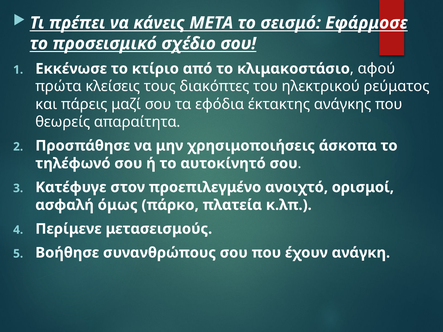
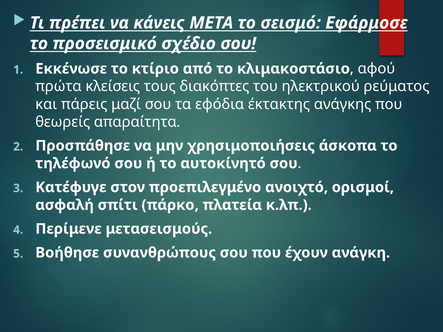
όμως: όμως -> σπίτι
